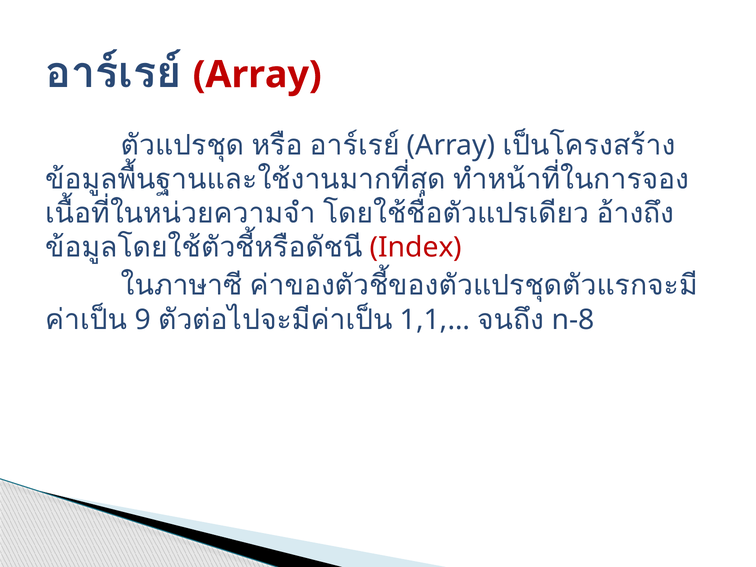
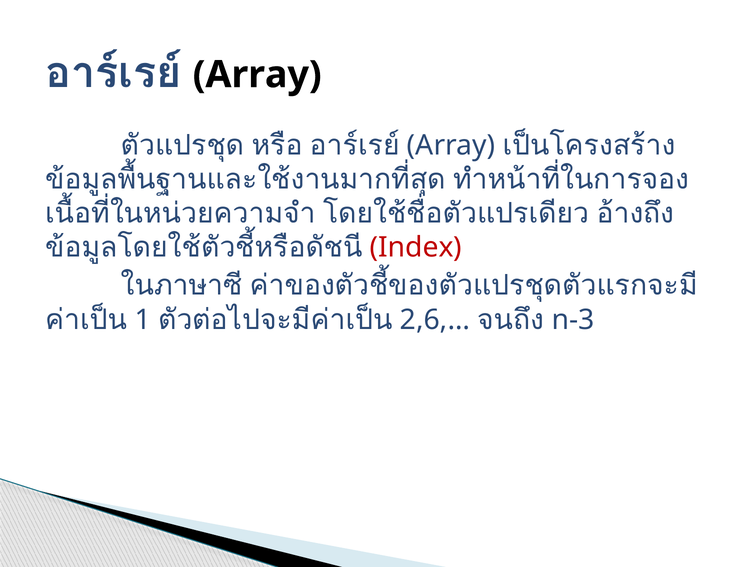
Array at (257, 75) colour: red -> black
9: 9 -> 1
1,1,…: 1,1,… -> 2,6,…
n-8: n-8 -> n-3
